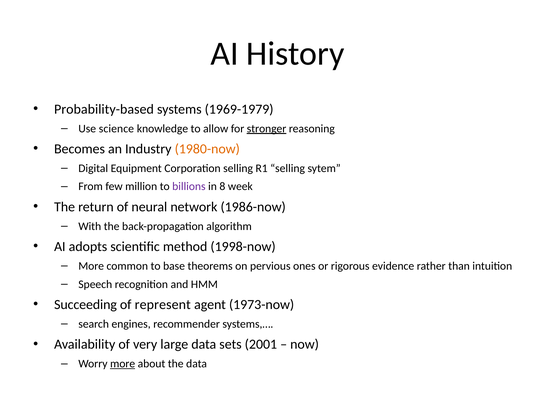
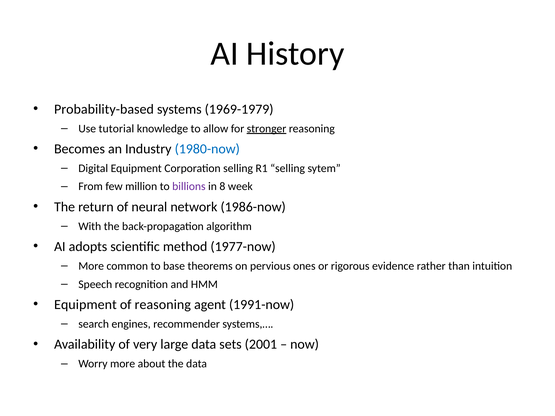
science: science -> tutorial
1980-now colour: orange -> blue
1998-now: 1998-now -> 1977-now
Succeeding at (86, 305): Succeeding -> Equipment
of represent: represent -> reasoning
1973-now: 1973-now -> 1991-now
more at (123, 364) underline: present -> none
